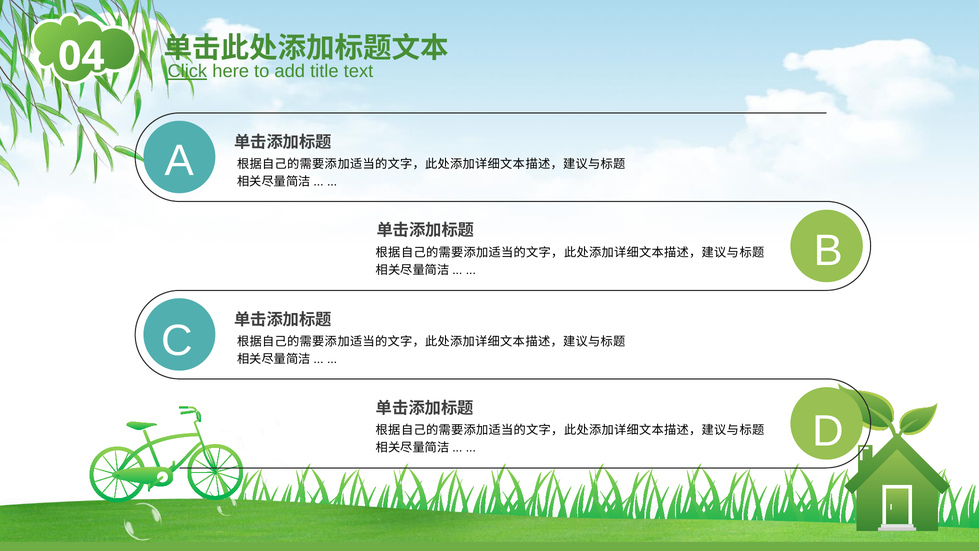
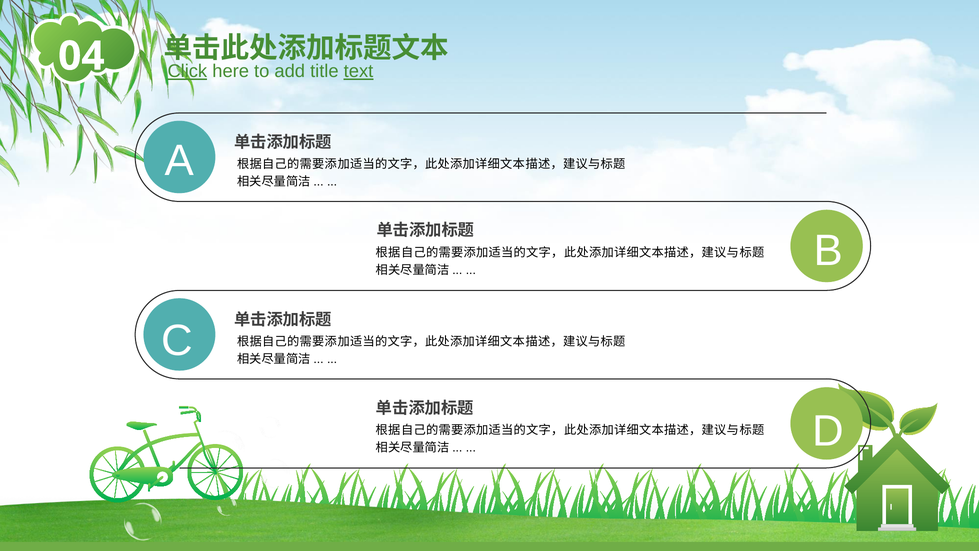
text underline: none -> present
